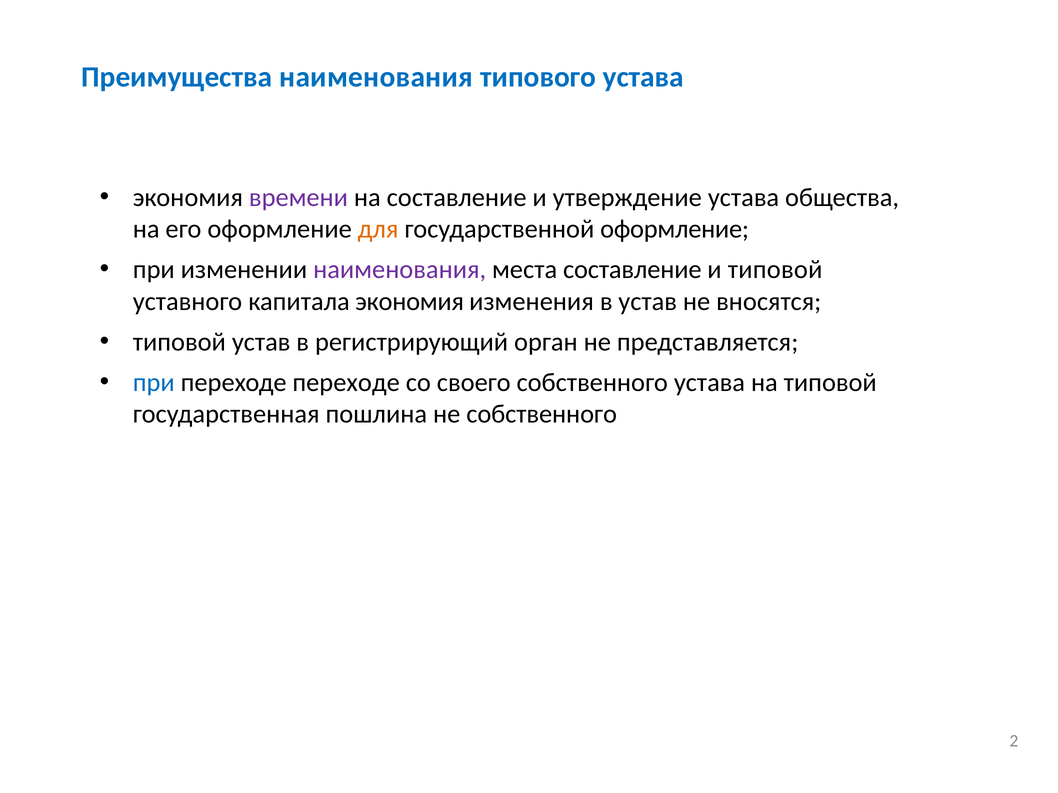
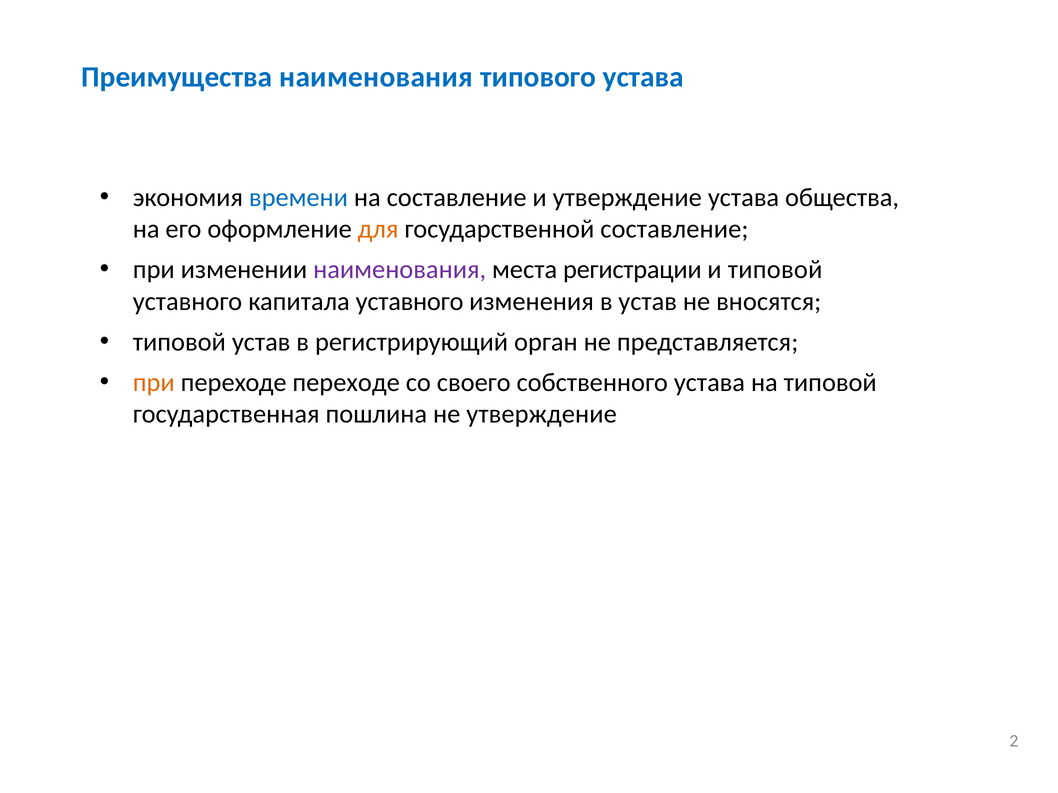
времени colour: purple -> blue
государственной оформление: оформление -> составление
места составление: составление -> регистрации
капитала экономия: экономия -> уставного
при at (154, 383) colour: blue -> orange
не собственного: собственного -> утверждение
